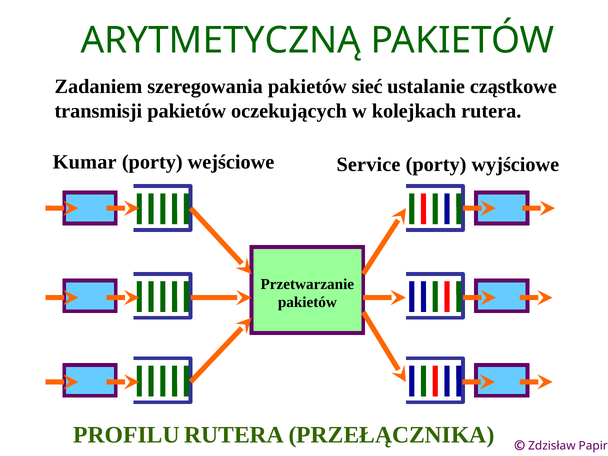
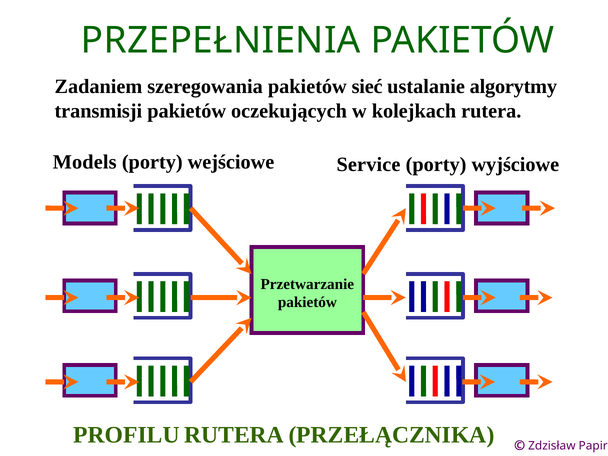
ARYTMETYCZNĄ: ARYTMETYCZNĄ -> PRZEPEŁNIENIA
cząstkowe: cząstkowe -> algorytmy
Kumar: Kumar -> Models
